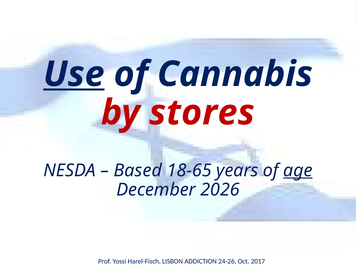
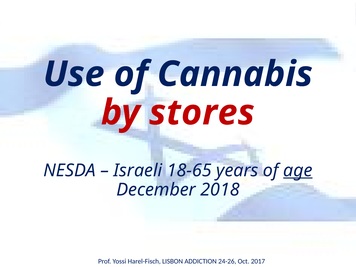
Use underline: present -> none
Based: Based -> Israeli
2026: 2026 -> 2018
